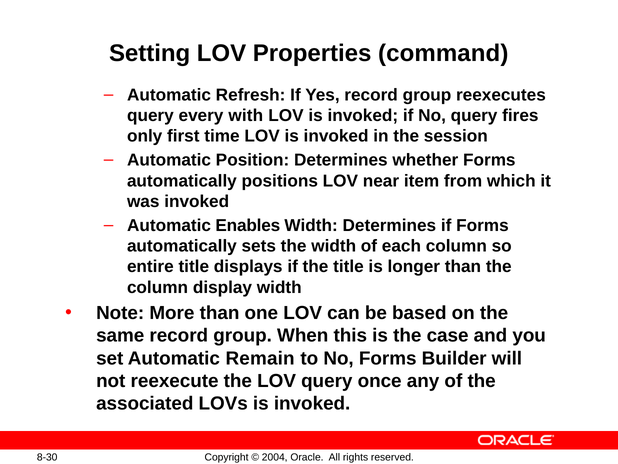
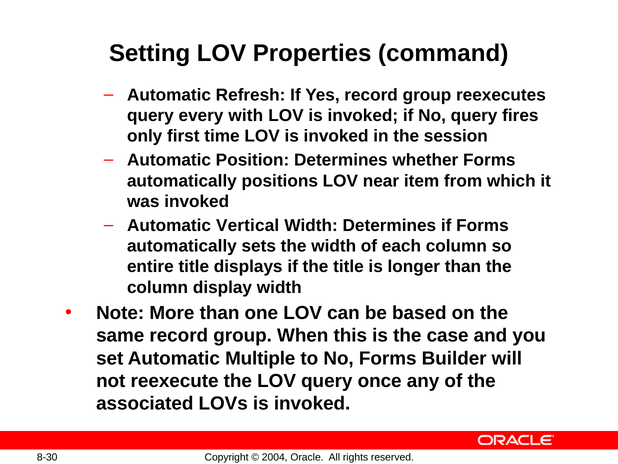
Enables: Enables -> Vertical
Remain: Remain -> Multiple
